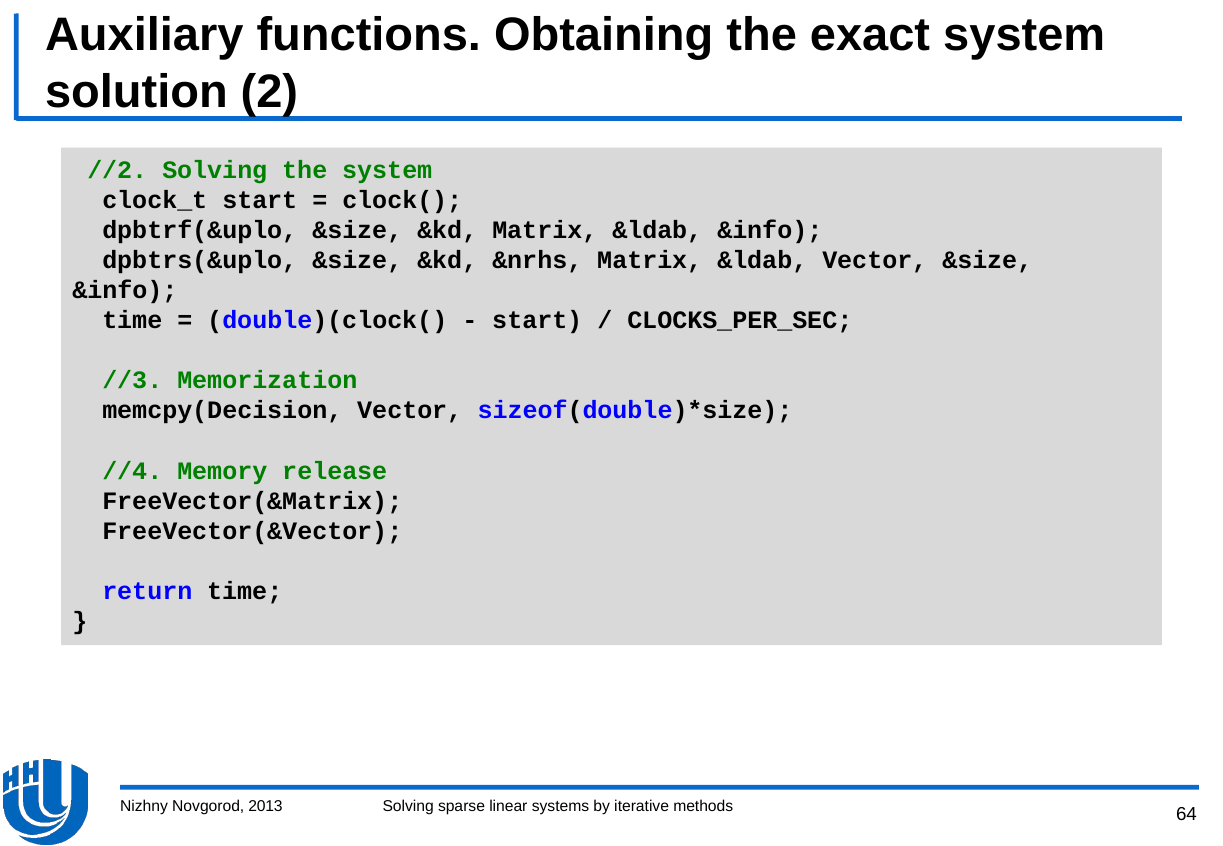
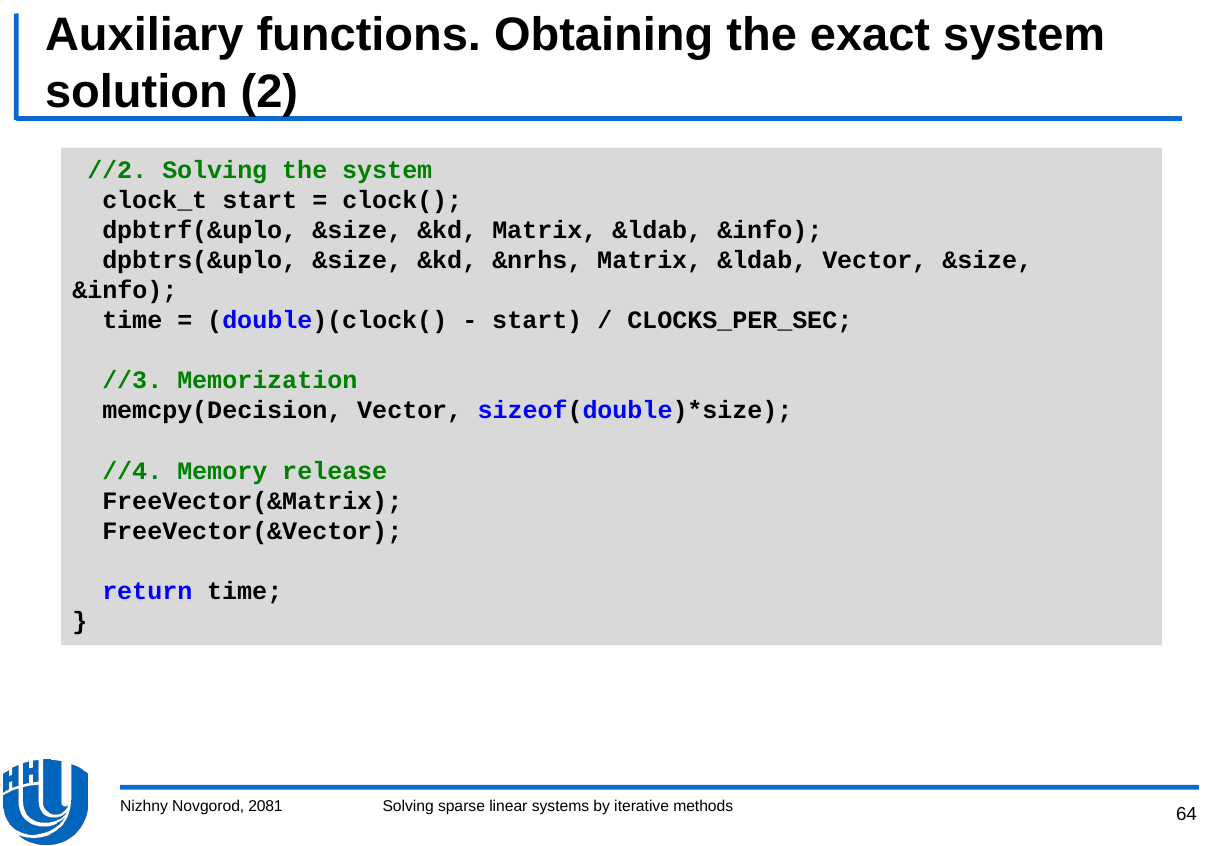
2013: 2013 -> 2081
